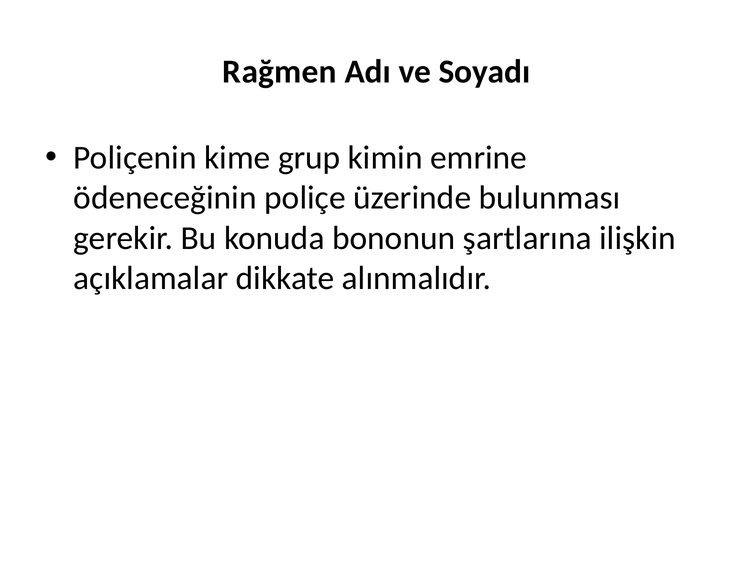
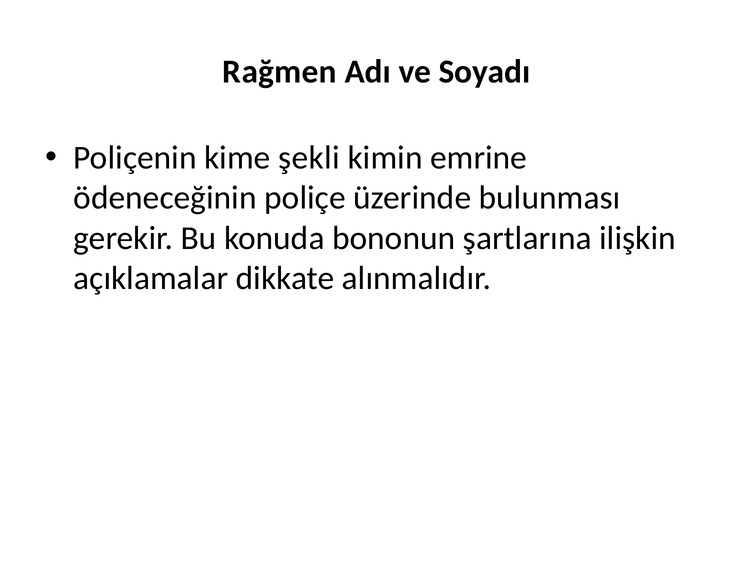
grup: grup -> şekli
